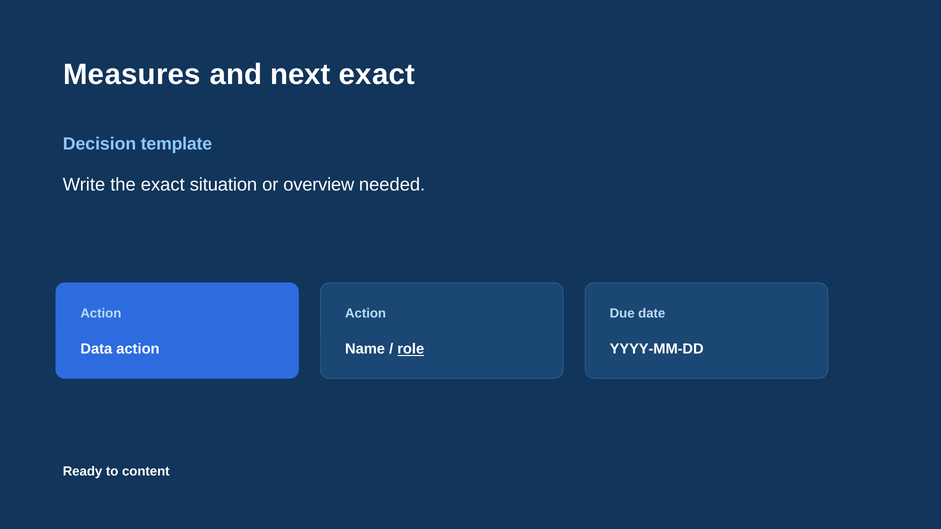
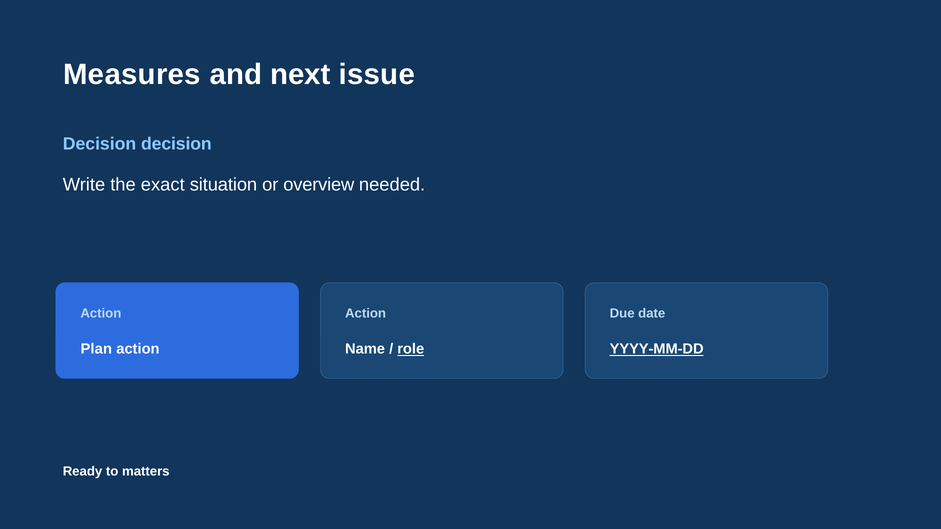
next exact: exact -> issue
Decision template: template -> decision
Data: Data -> Plan
YYYY-MM-DD underline: none -> present
content: content -> matters
